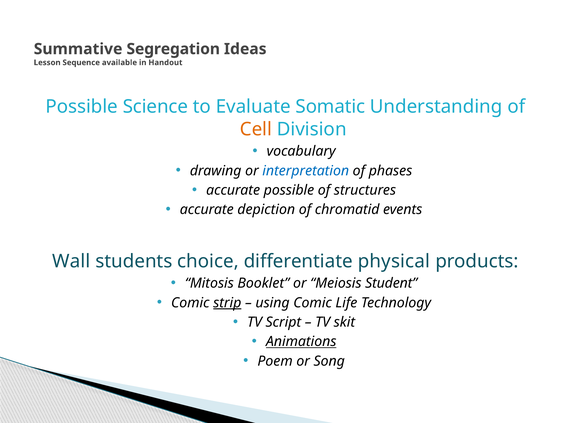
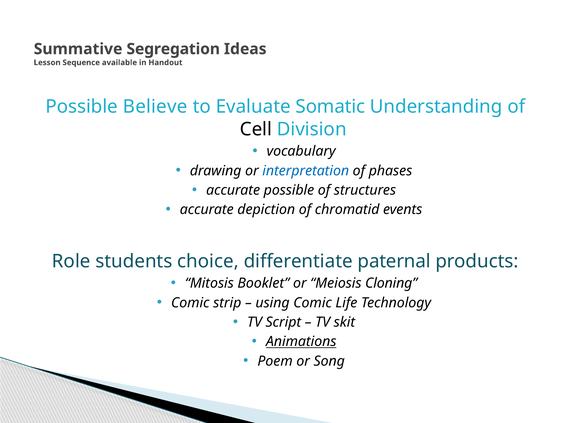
Science: Science -> Believe
Cell colour: orange -> black
Wall: Wall -> Role
physical: physical -> paternal
Student: Student -> Cloning
strip underline: present -> none
